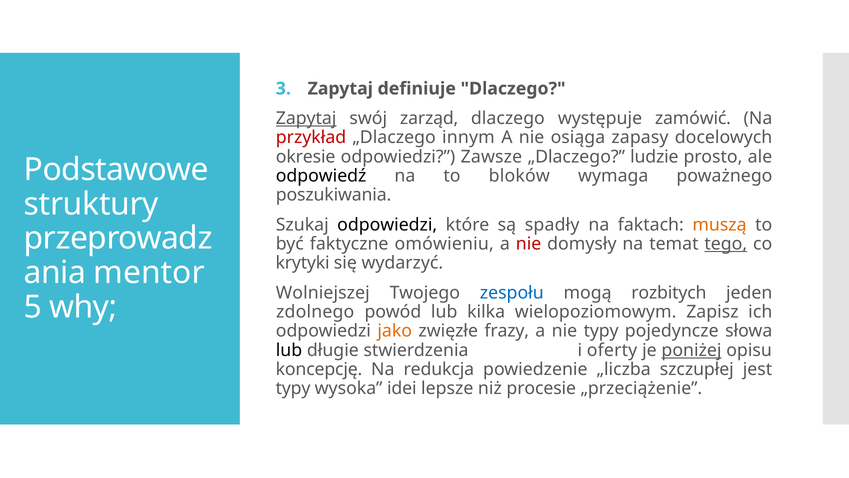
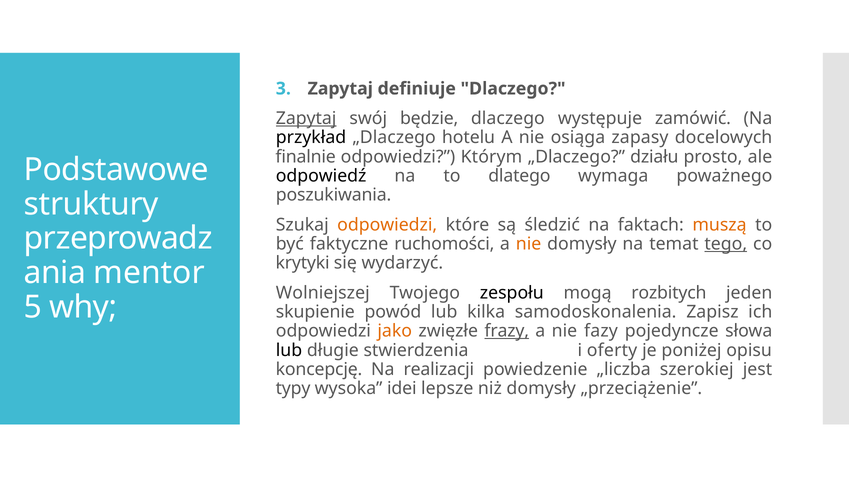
zarząd: zarząd -> będzie
przykład colour: red -> black
innym: innym -> hotelu
okresie: okresie -> finalnie
Zawsze: Zawsze -> Którym
ludzie: ludzie -> działu
bloków: bloków -> dlatego
odpowiedzi at (387, 225) colour: black -> orange
spadły: spadły -> śledzić
omówieniu: omówieniu -> ruchomości
nie at (529, 244) colour: red -> orange
zespołu colour: blue -> black
zdolnego: zdolnego -> skupienie
wielopoziomowym: wielopoziomowym -> samodoskonalenia
frazy underline: none -> present
nie typy: typy -> fazy
poniżej underline: present -> none
redukcja: redukcja -> realizacji
szczupłej: szczupłej -> szerokiej
niż procesie: procesie -> domysły
